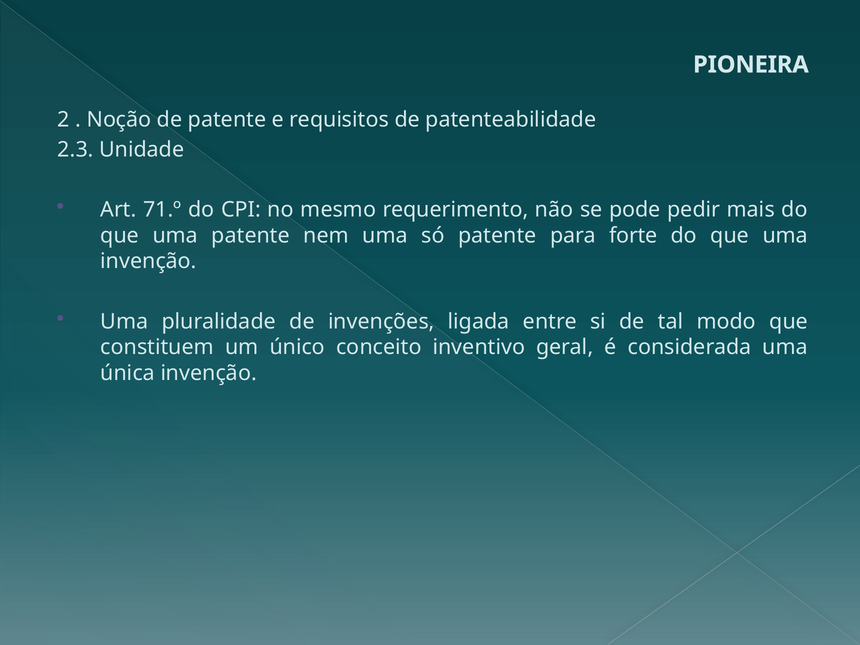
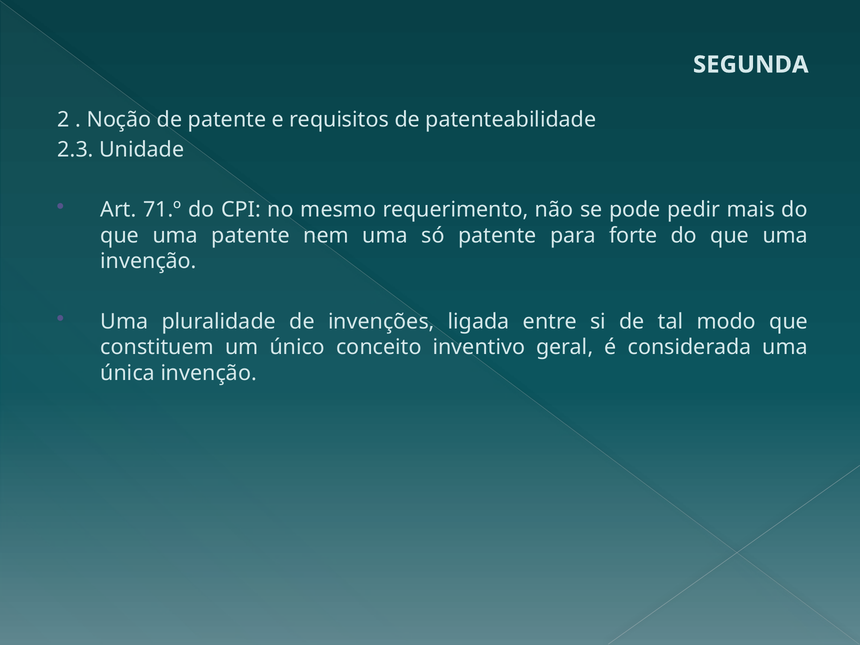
PIONEIRA: PIONEIRA -> SEGUNDA
